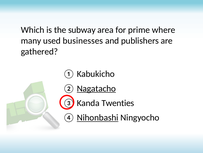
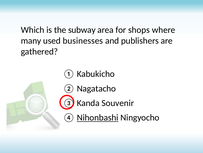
prime: prime -> shops
Nagatacho underline: present -> none
Twenties: Twenties -> Souvenir
